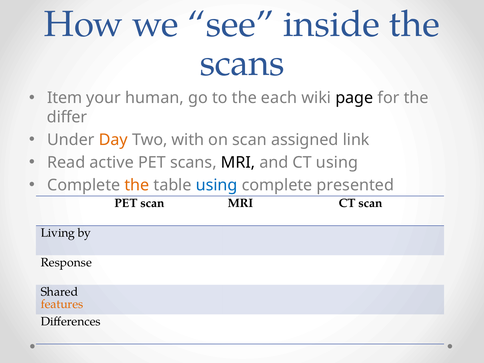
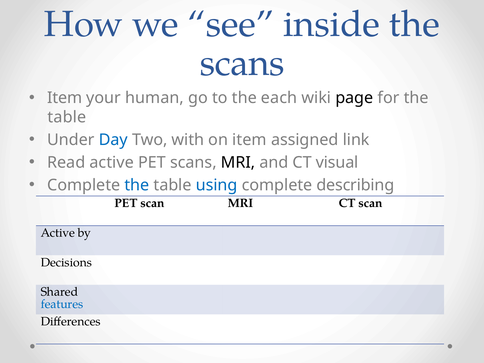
differ at (67, 117): differ -> table
Day colour: orange -> blue
on scan: scan -> item
CT using: using -> visual
the at (137, 185) colour: orange -> blue
presented: presented -> describing
Living at (58, 233): Living -> Active
Response: Response -> Decisions
features colour: orange -> blue
